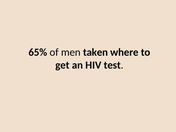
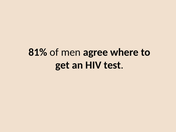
65%: 65% -> 81%
taken: taken -> agree
